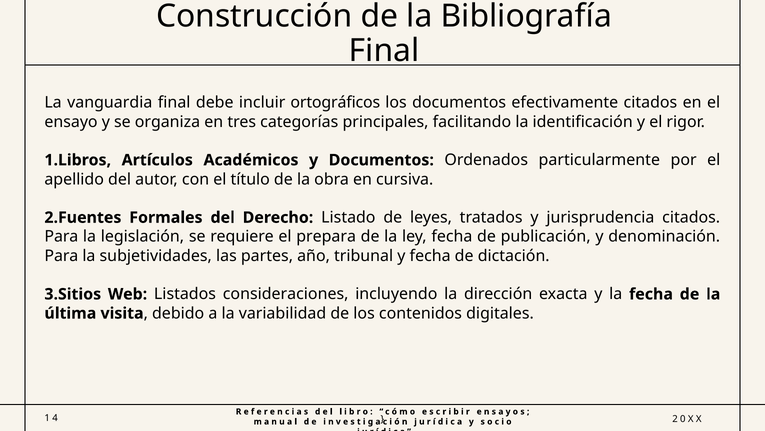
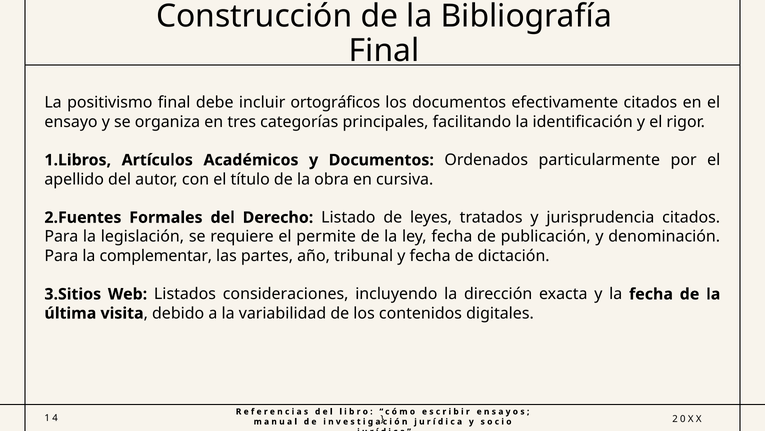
vanguardia: vanguardia -> positivismo
prepara: prepara -> permite
subjetividades: subjetividades -> complementar
